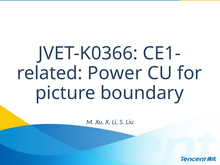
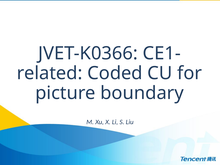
Power: Power -> Coded
